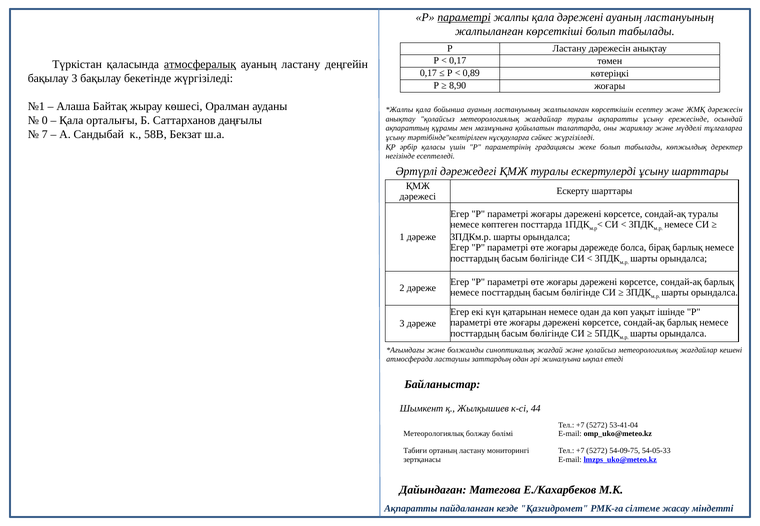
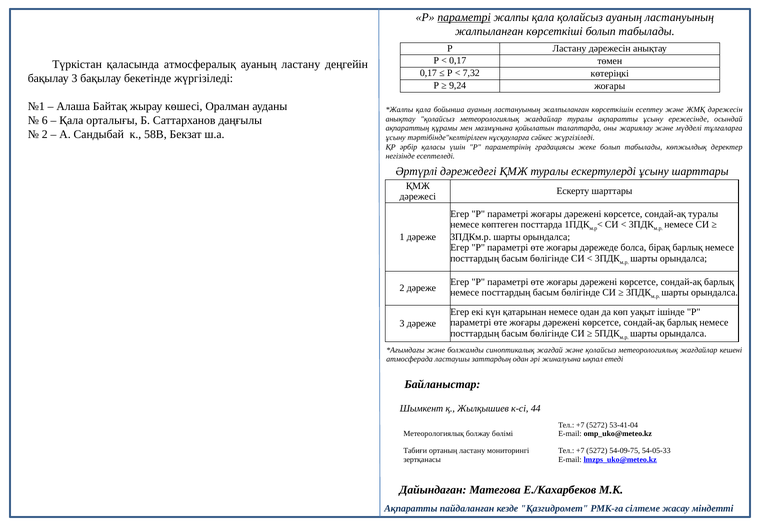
қала дәрежені: дәрежені -> қолайсыз
атмосфералық underline: present -> none
0,89: 0,89 -> 7,32
8,90: 8,90 -> 9,24
0: 0 -> 6
7 at (45, 135): 7 -> 2
